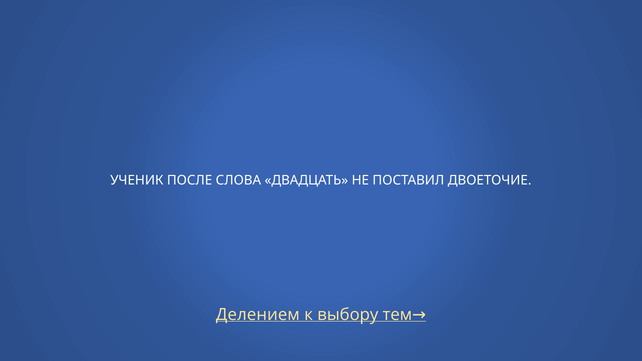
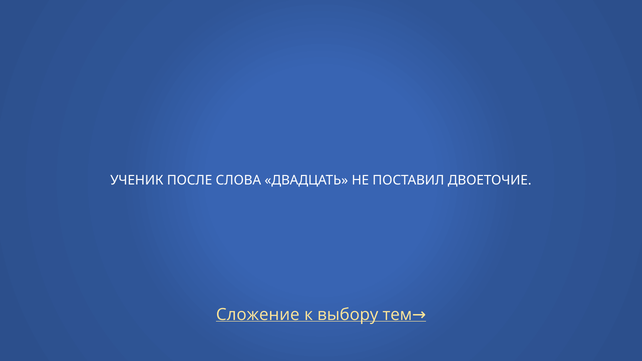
Делением: Делением -> Сложение
